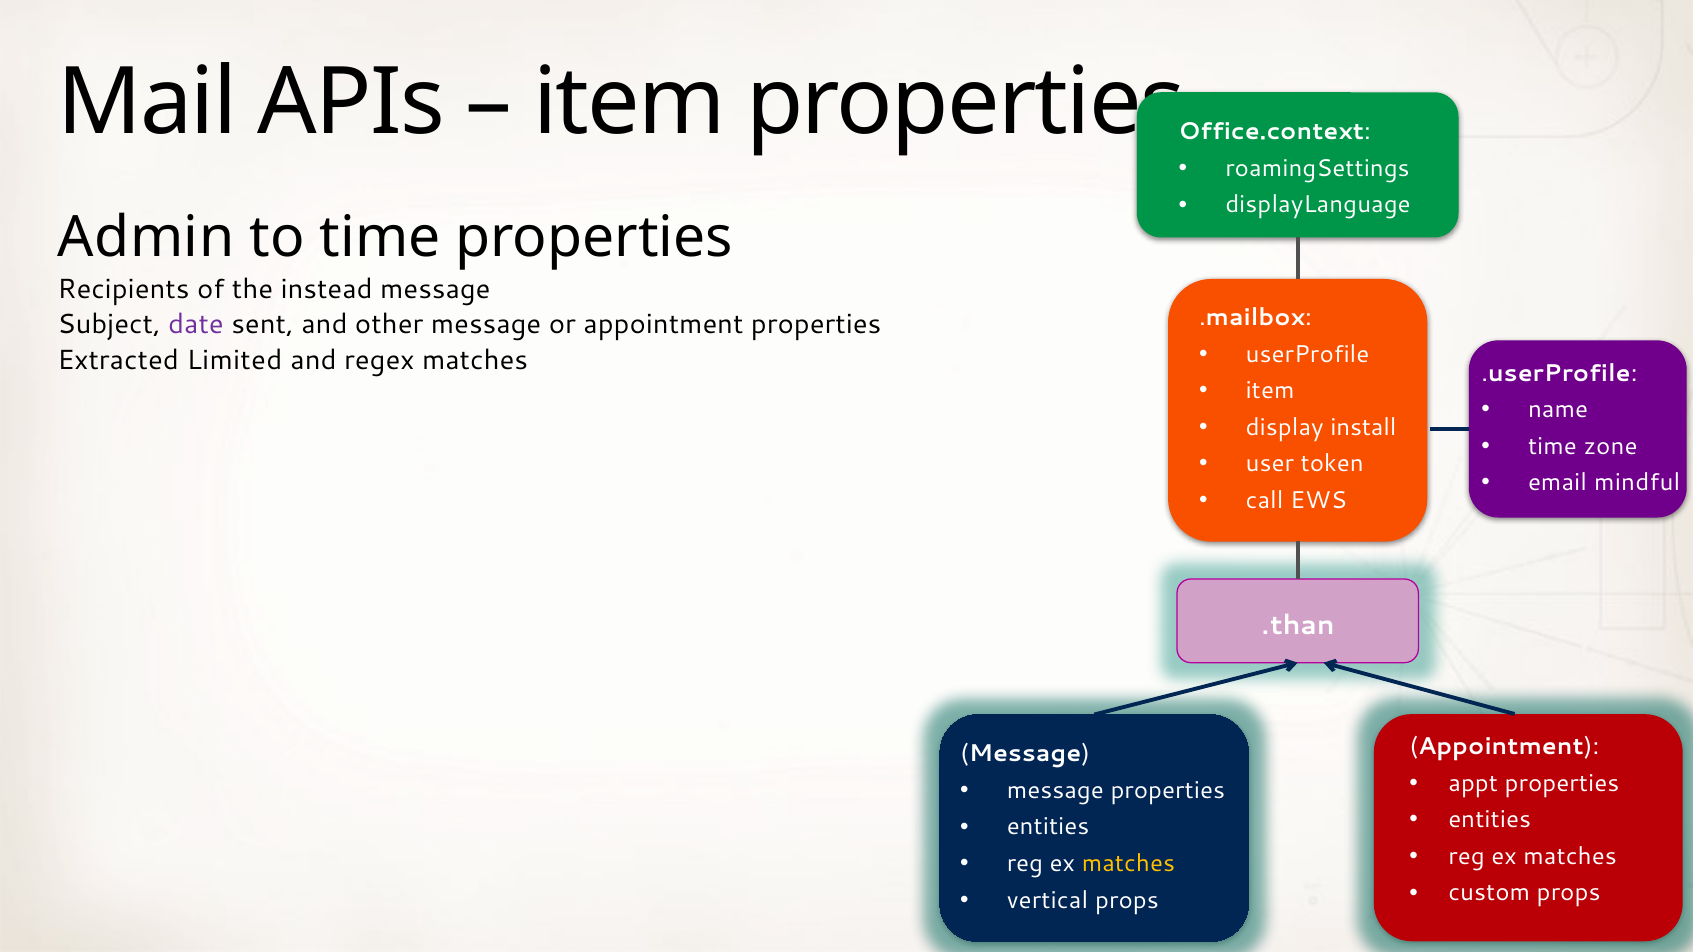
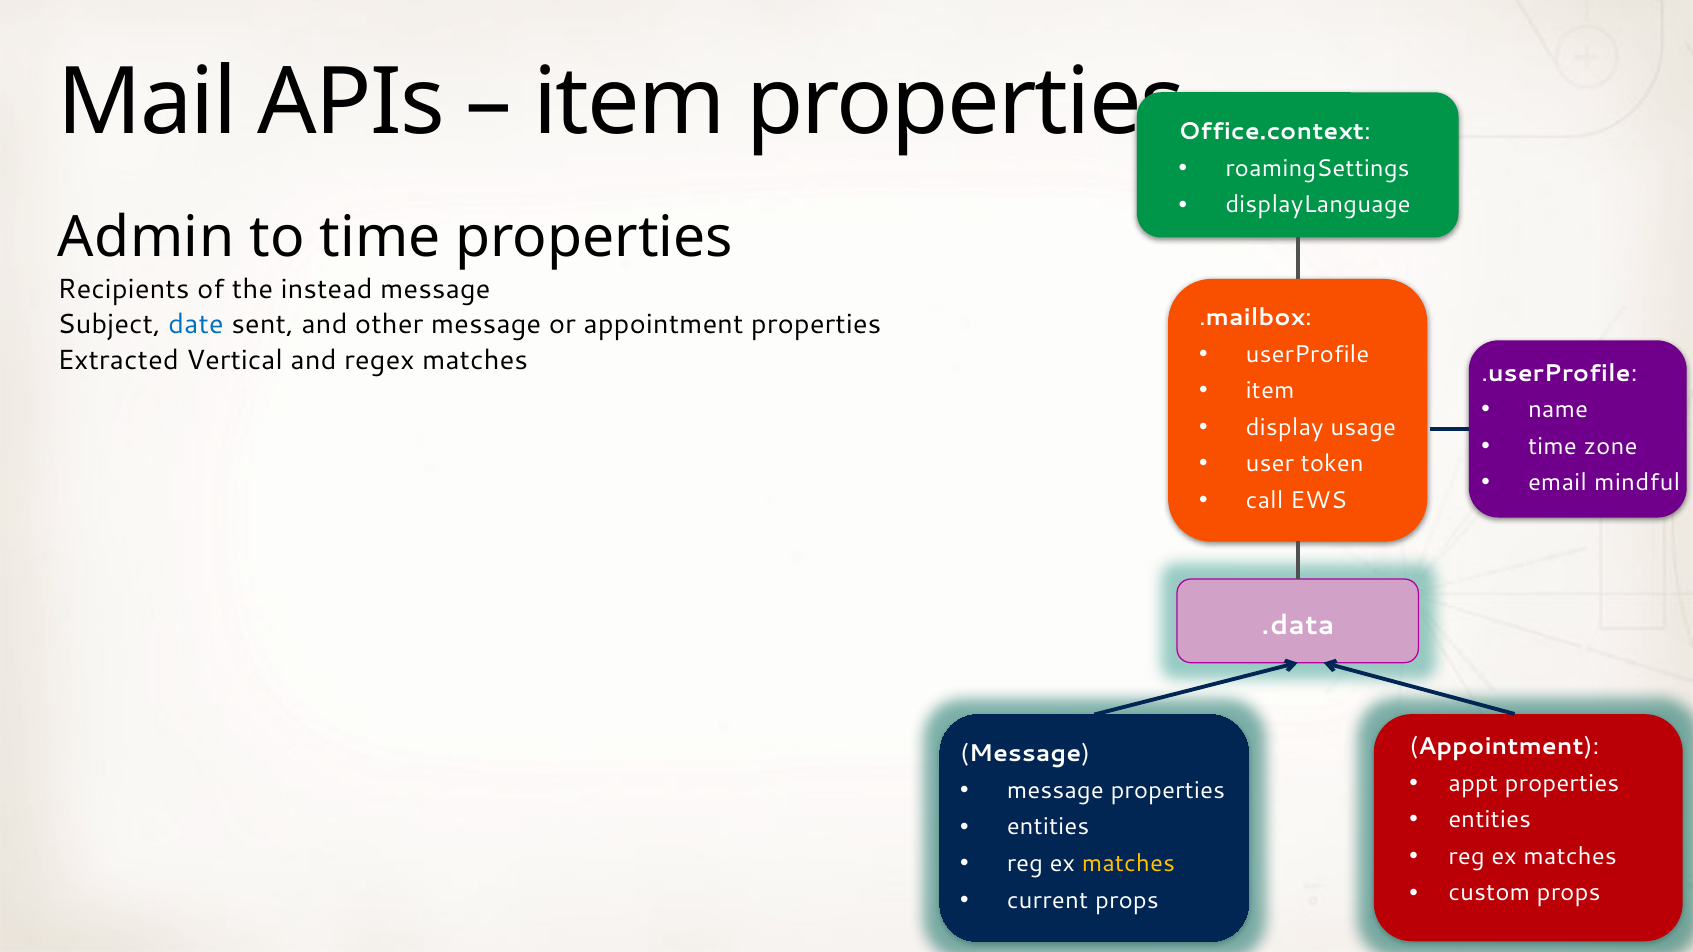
date colour: purple -> blue
Limited: Limited -> Vertical
install: install -> usage
than: than -> data
vertical: vertical -> current
